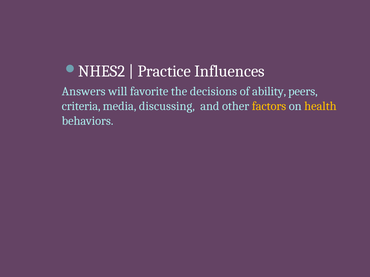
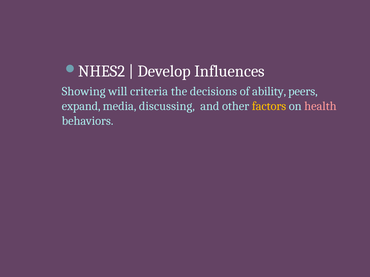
Practice: Practice -> Develop
Answers: Answers -> Showing
favorite: favorite -> criteria
criteria: criteria -> expand
health colour: yellow -> pink
